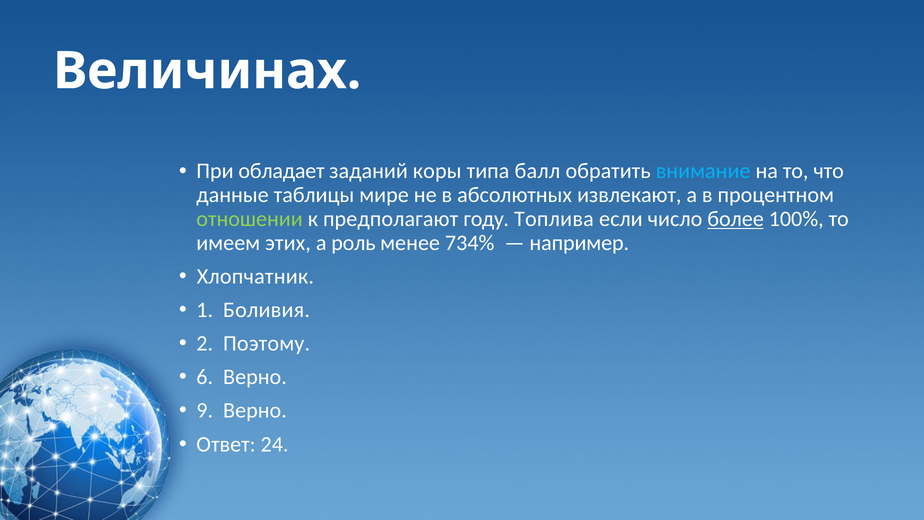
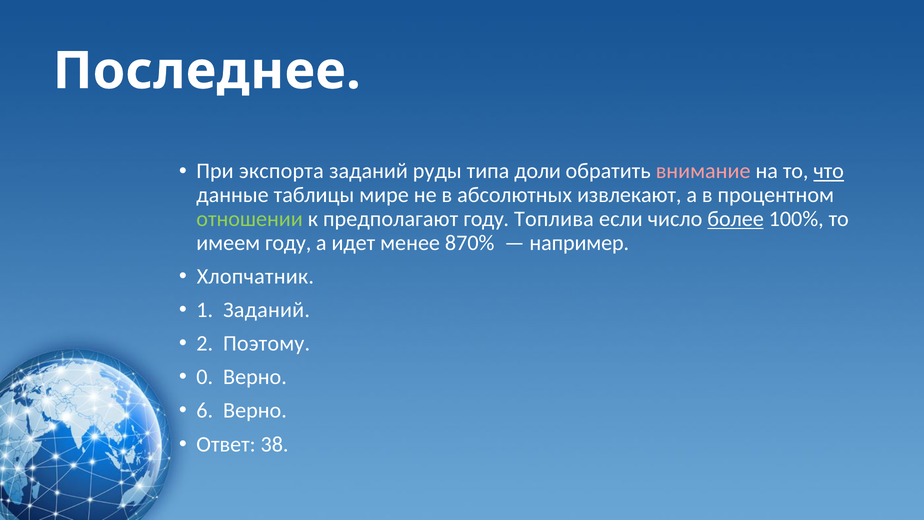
Величинах: Величинах -> Последнее
обладает: обладает -> экспорта
коры: коры -> руды
балл: балл -> доли
внимание colour: light blue -> pink
что underline: none -> present
имеем этих: этих -> году
роль: роль -> идет
734%: 734% -> 870%
1 Боливия: Боливия -> Заданий
6: 6 -> 0
9: 9 -> 6
24: 24 -> 38
